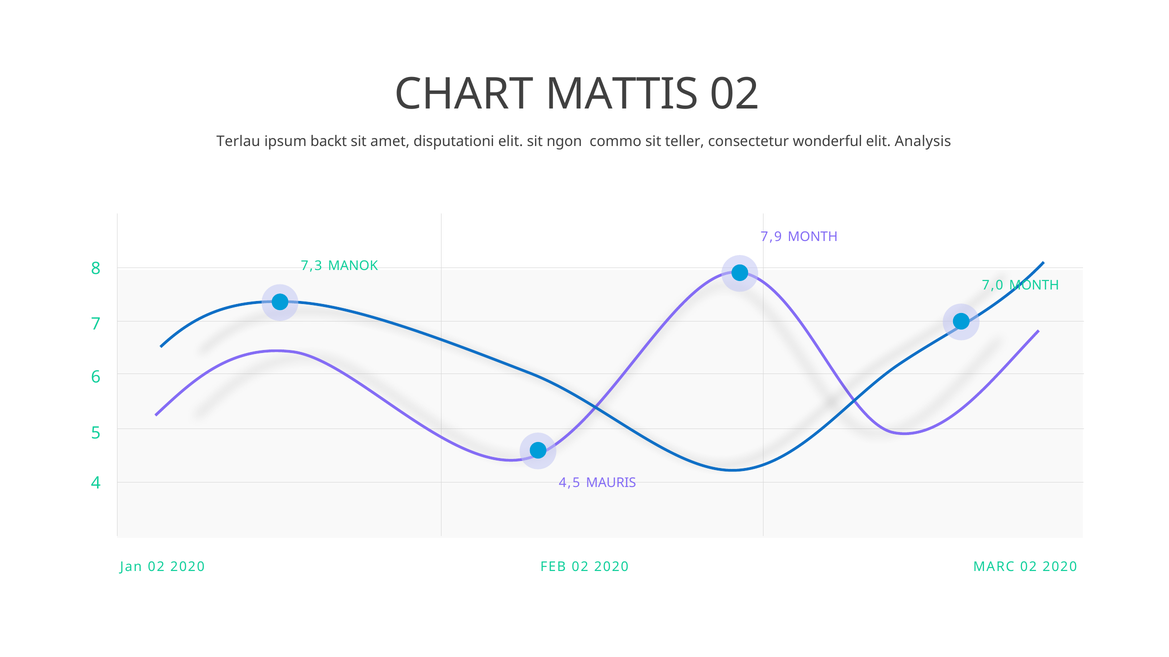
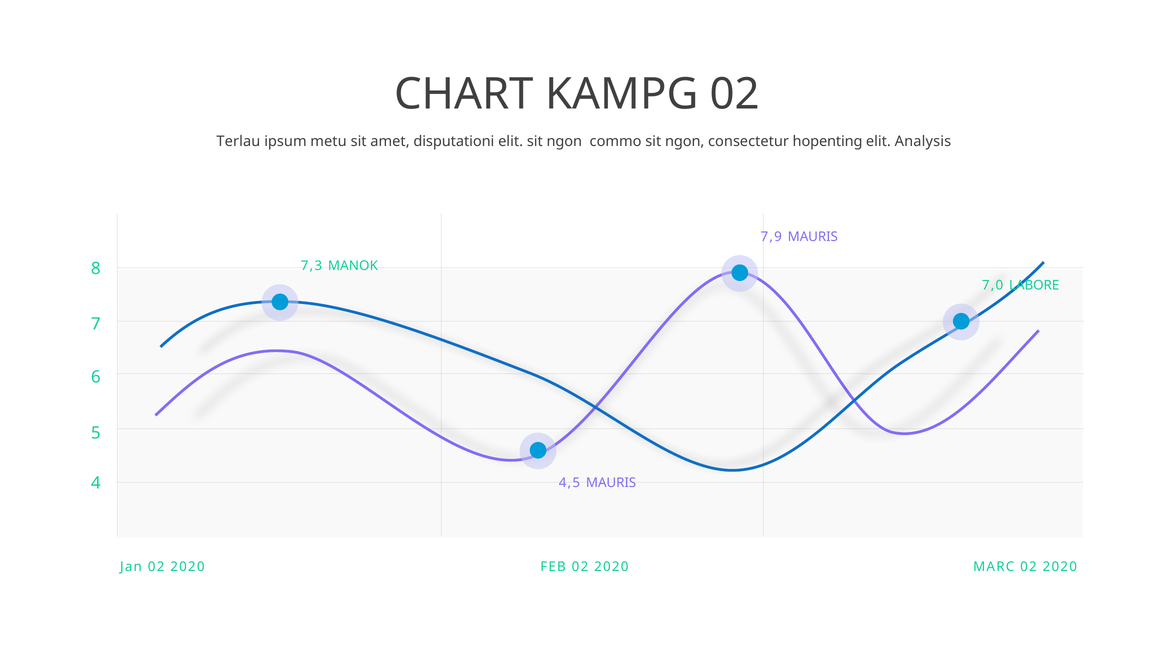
MATTIS: MATTIS -> KAMPG
backt: backt -> metu
commo sit teller: teller -> ngon
wonderful: wonderful -> hopenting
7,9 MONTH: MONTH -> MAURIS
7,0 MONTH: MONTH -> LABORE
